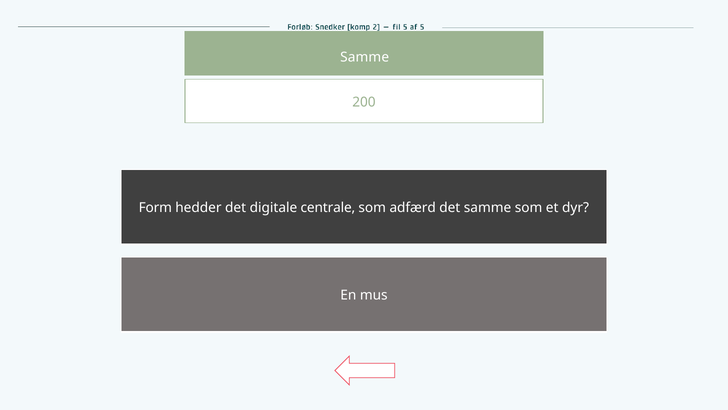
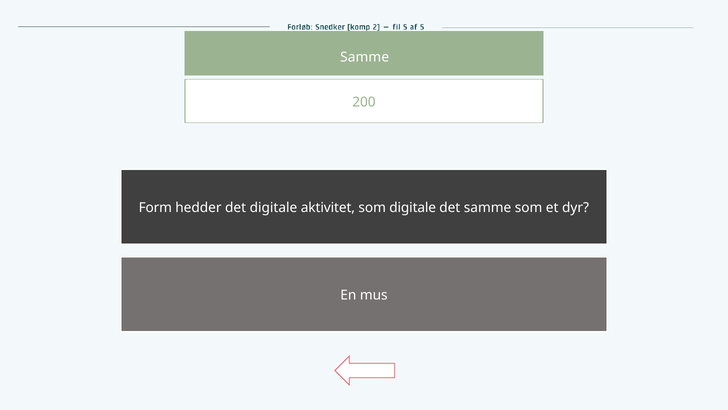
centrale: centrale -> aktivitet
som adfærd: adfærd -> digitale
